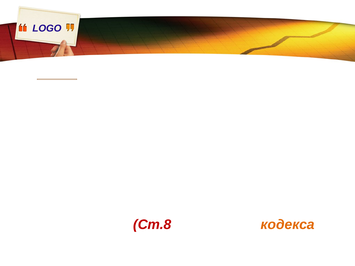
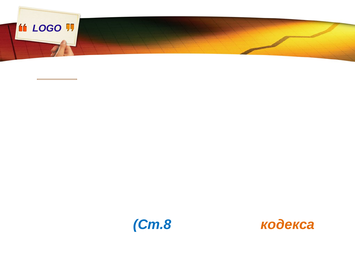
Ст.8 colour: red -> blue
